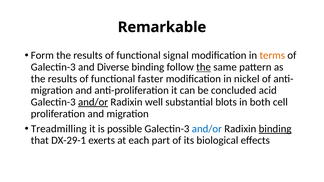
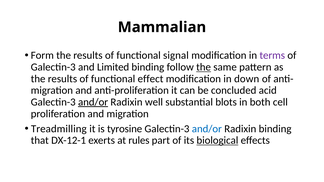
Remarkable: Remarkable -> Mammalian
terms colour: orange -> purple
Diverse: Diverse -> Limited
faster: faster -> effect
nickel: nickel -> down
possible: possible -> tyrosine
binding at (275, 129) underline: present -> none
DX-29-1: DX-29-1 -> DX-12-1
each: each -> rules
biological underline: none -> present
